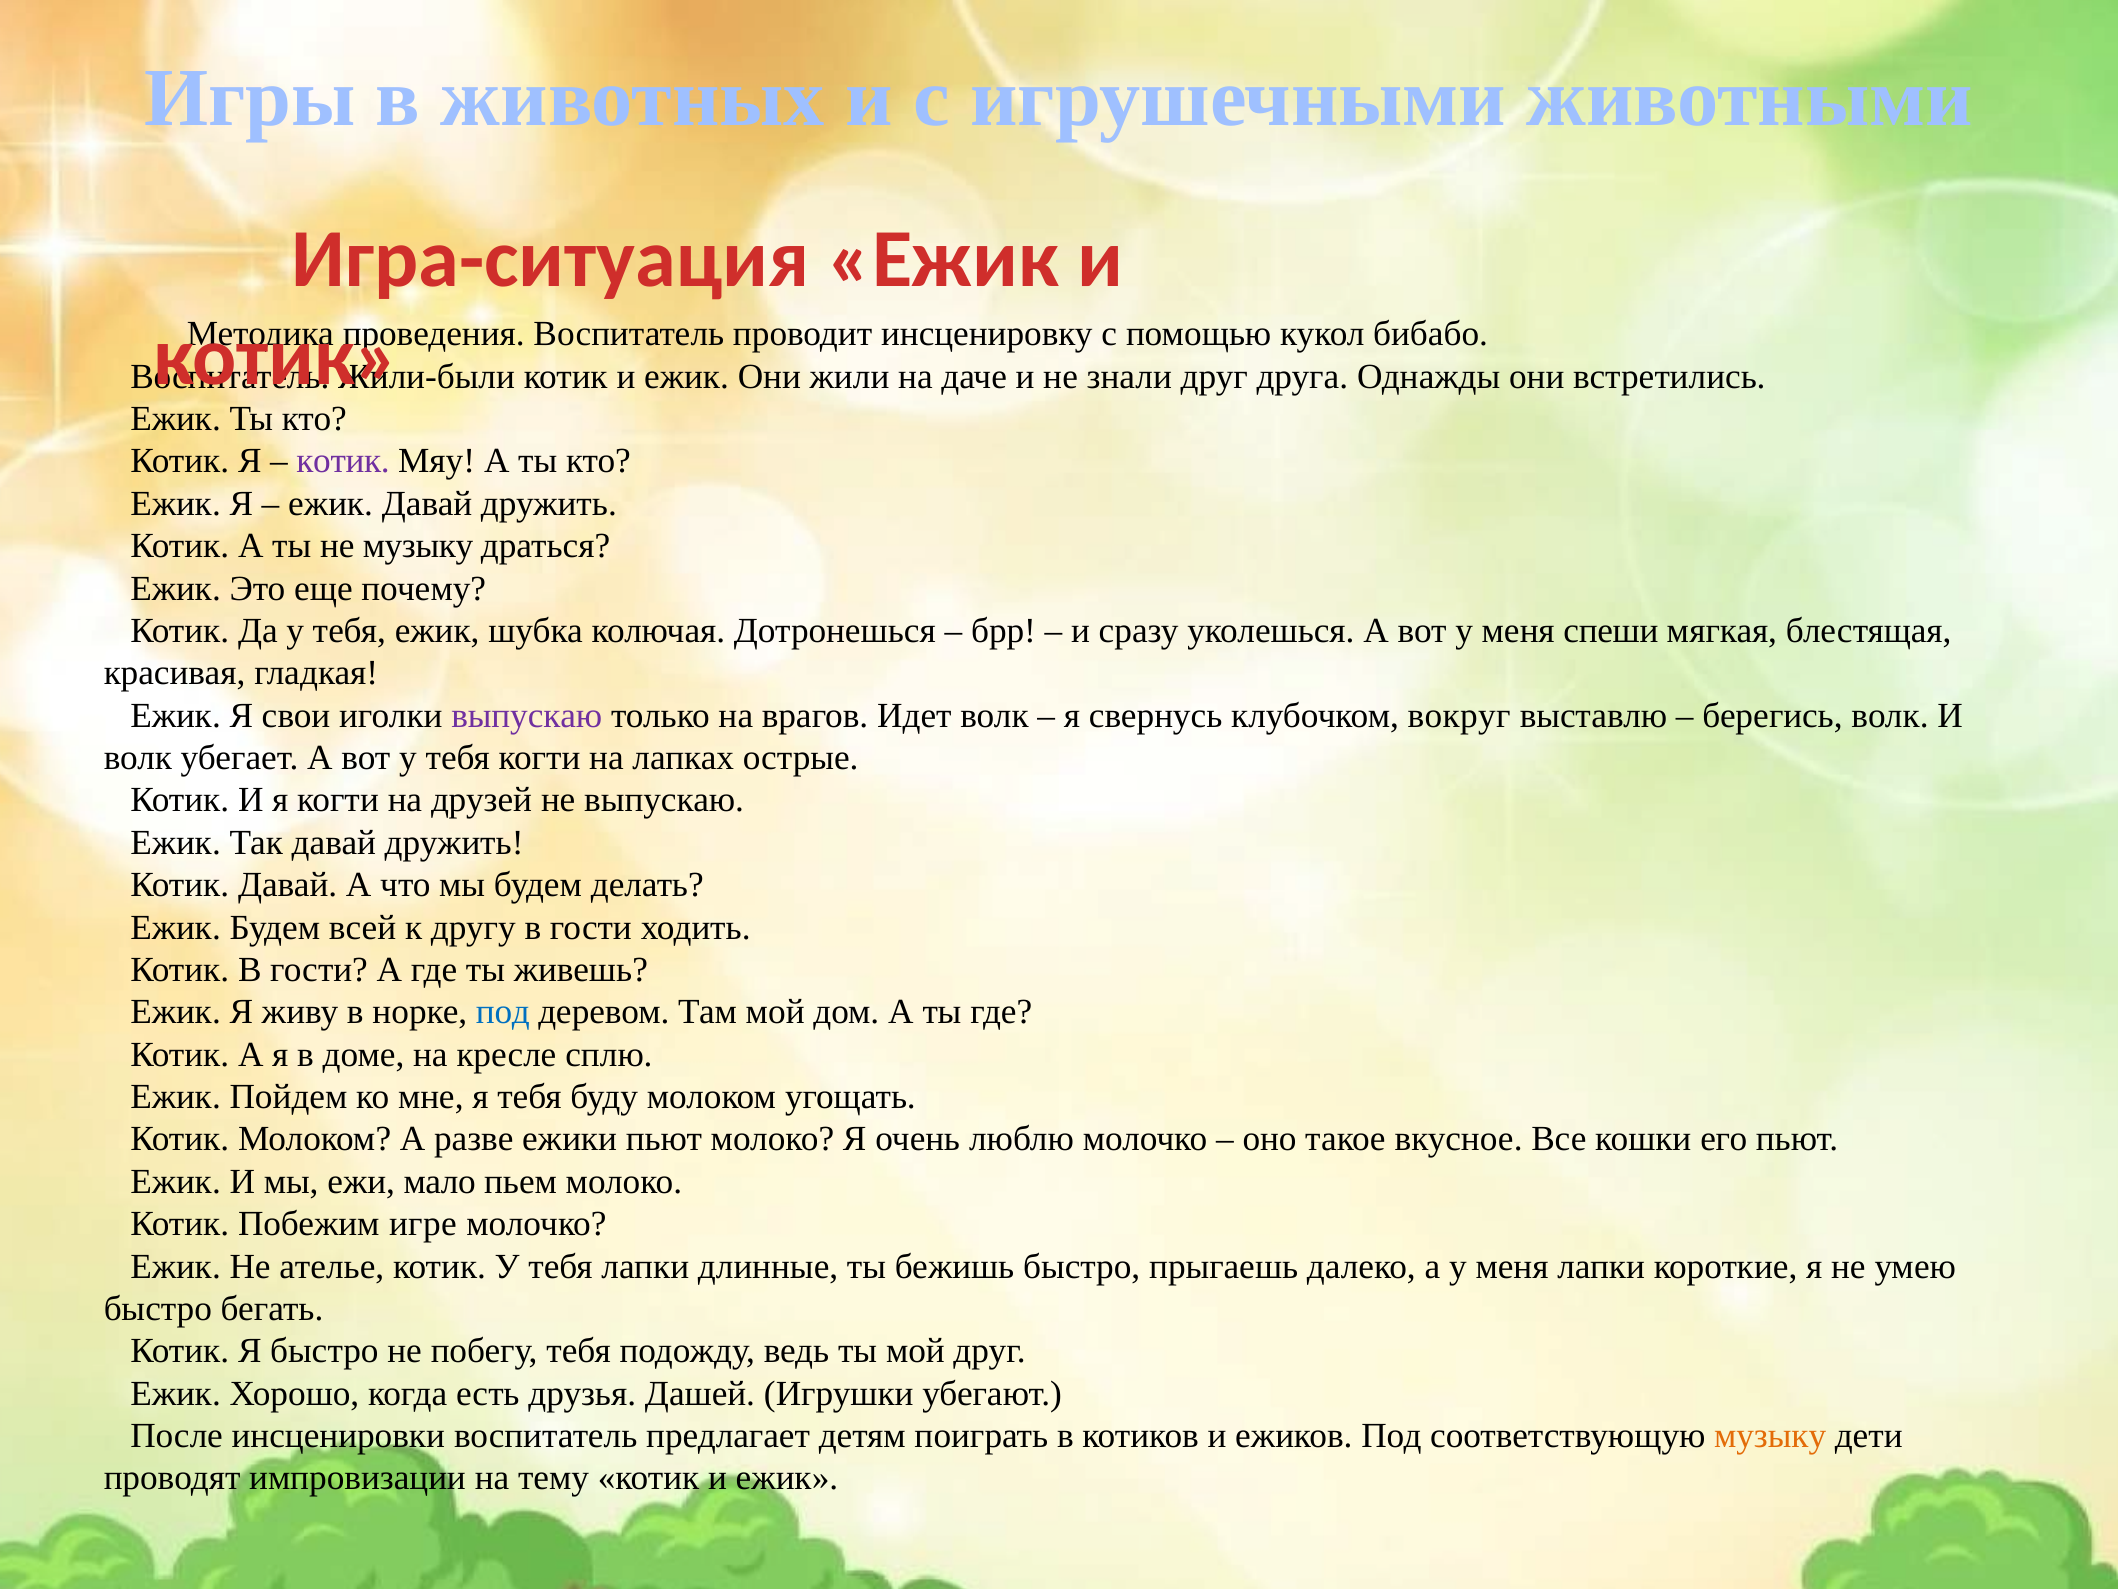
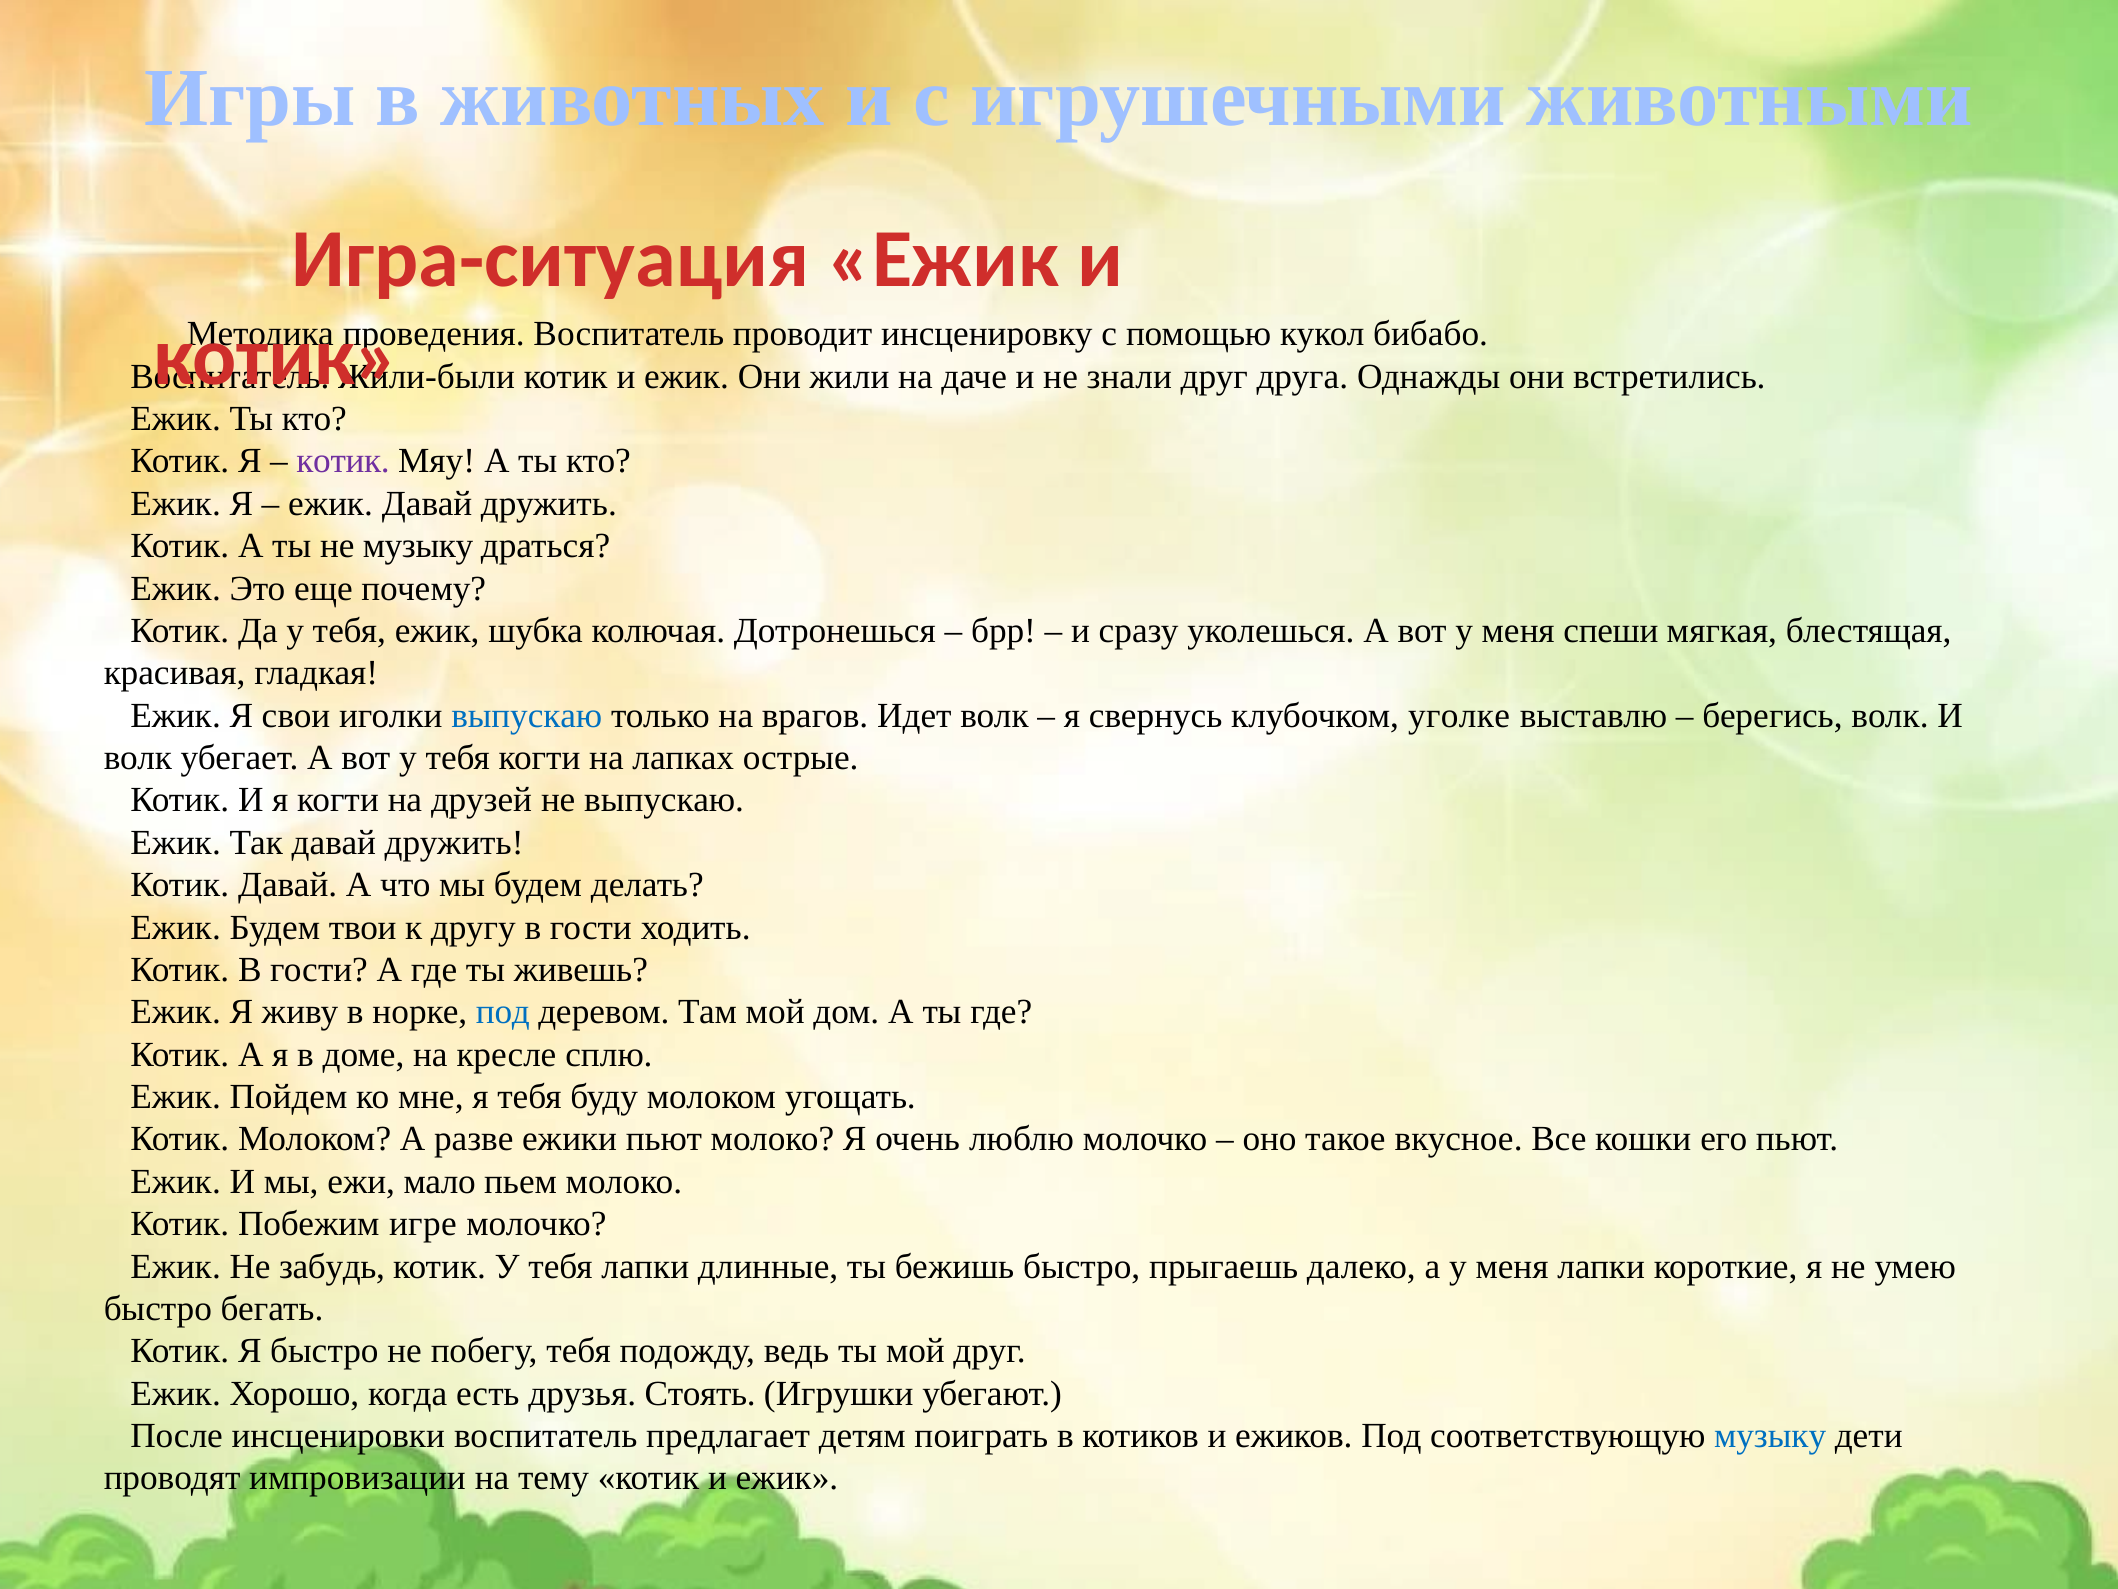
выпускаю at (527, 715) colour: purple -> blue
вокруг: вокруг -> уголке
всей: всей -> твои
ателье: ателье -> забудь
Дашей: Дашей -> Стоять
музыку at (1770, 1435) colour: orange -> blue
